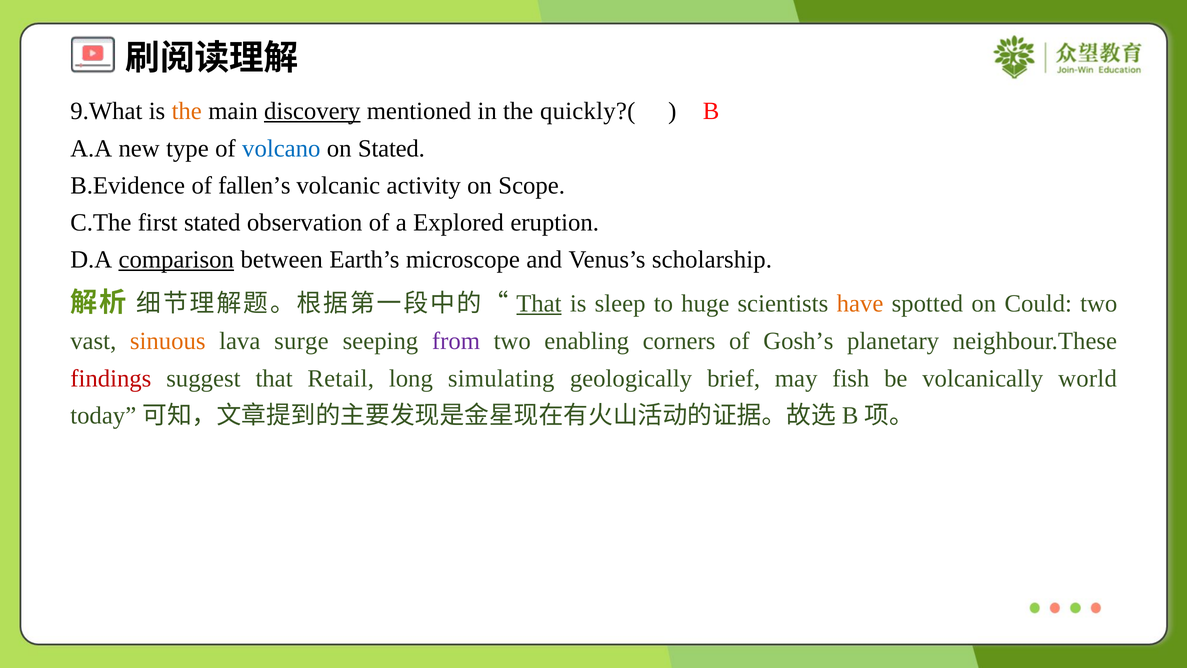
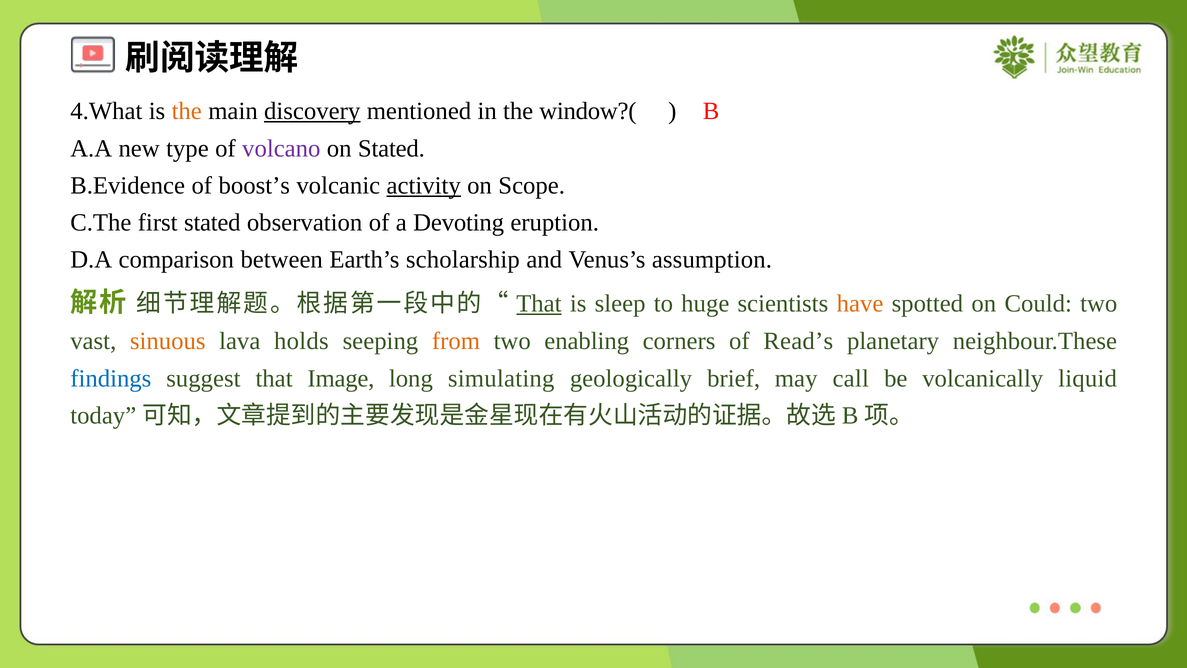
9.What: 9.What -> 4.What
quickly?(: quickly?( -> window?(
volcano colour: blue -> purple
fallen’s: fallen’s -> boost’s
activity underline: none -> present
Explored: Explored -> Devoting
comparison underline: present -> none
microscope: microscope -> scholarship
scholarship: scholarship -> assumption
surge: surge -> holds
from colour: purple -> orange
Gosh’s: Gosh’s -> Read’s
findings colour: red -> blue
Retail: Retail -> Image
fish: fish -> call
world: world -> liquid
